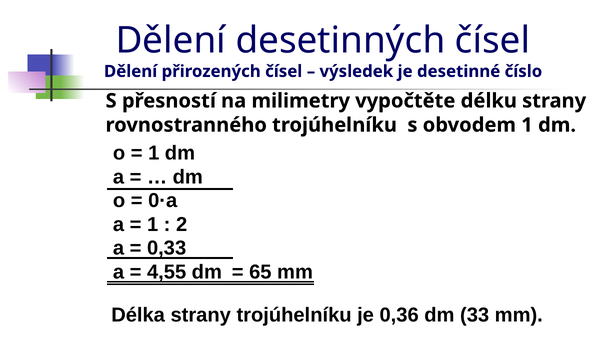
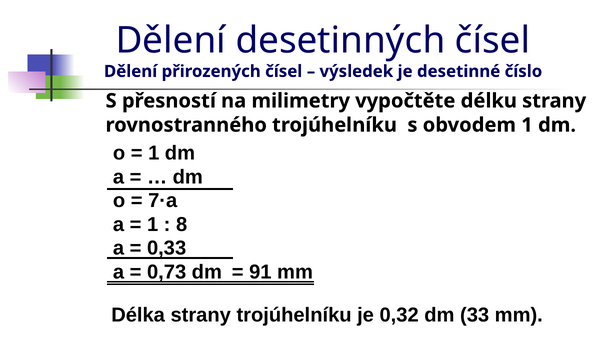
0·a: 0·a -> 7·a
2: 2 -> 8
4,55: 4,55 -> 0,73
65: 65 -> 91
0,36: 0,36 -> 0,32
